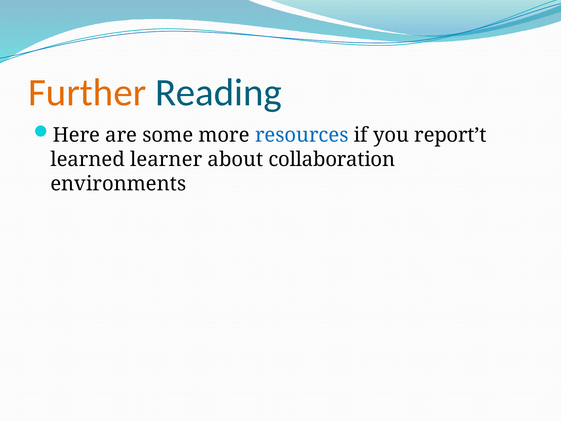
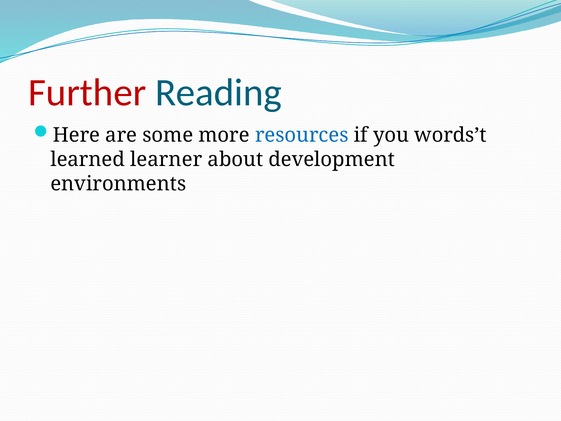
Further colour: orange -> red
report’t: report’t -> words’t
collaboration: collaboration -> development
